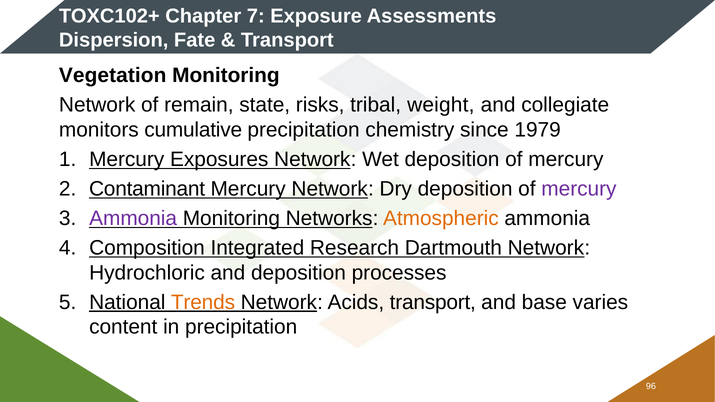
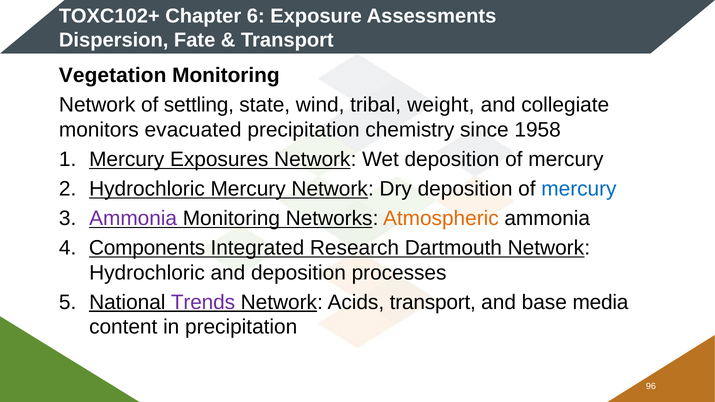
7: 7 -> 6
remain: remain -> settling
risks: risks -> wind
cumulative: cumulative -> evacuated
1979: 1979 -> 1958
Contaminant at (147, 189): Contaminant -> Hydrochloric
mercury at (579, 189) colour: purple -> blue
Composition: Composition -> Components
Trends colour: orange -> purple
varies: varies -> media
